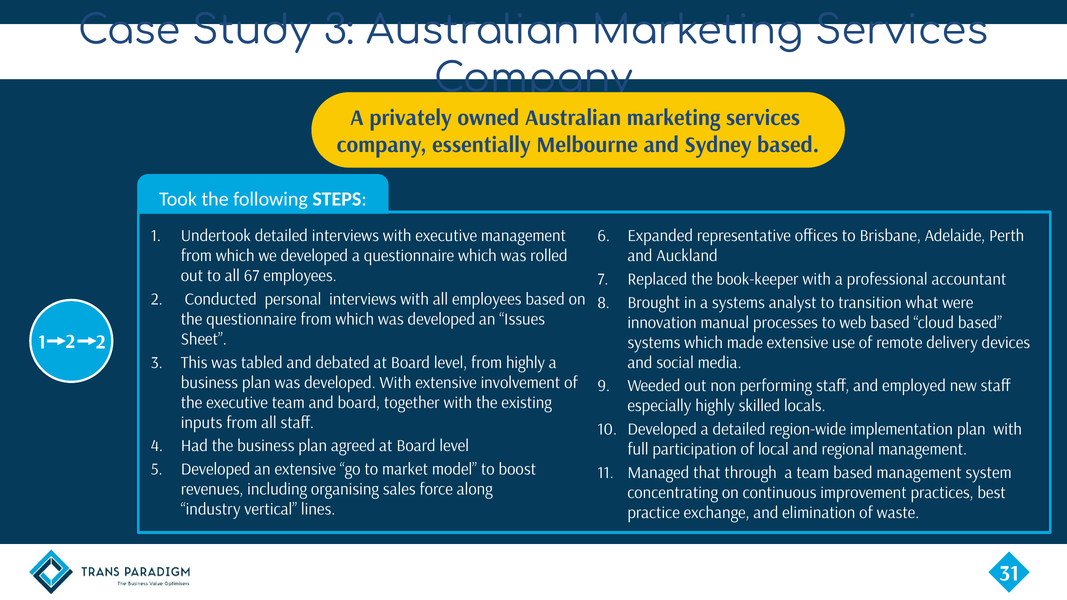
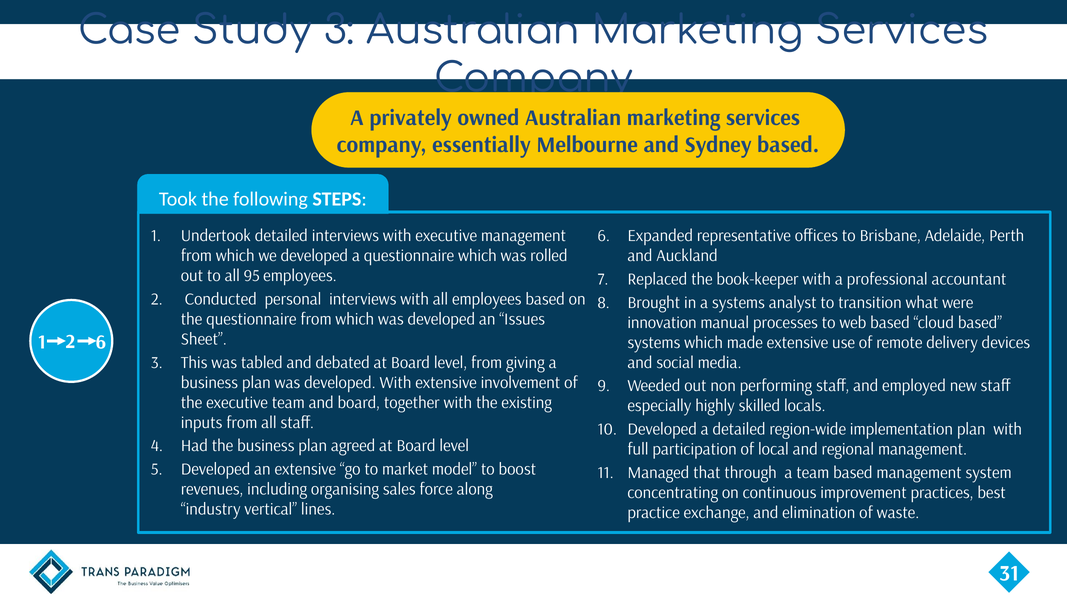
67: 67 -> 95
2 2: 2 -> 6
from highly: highly -> giving
